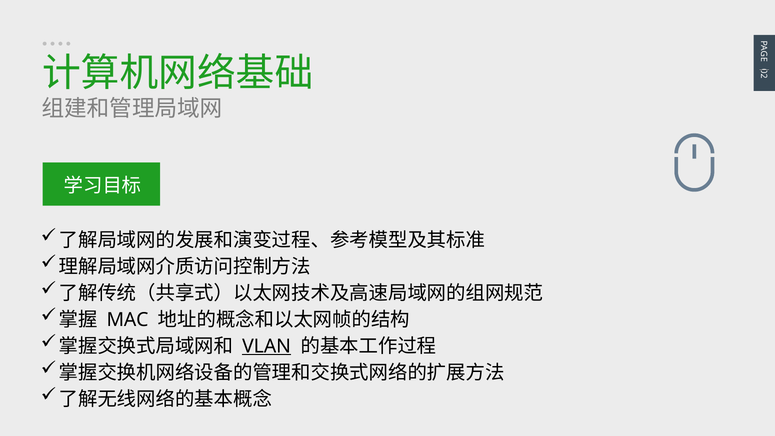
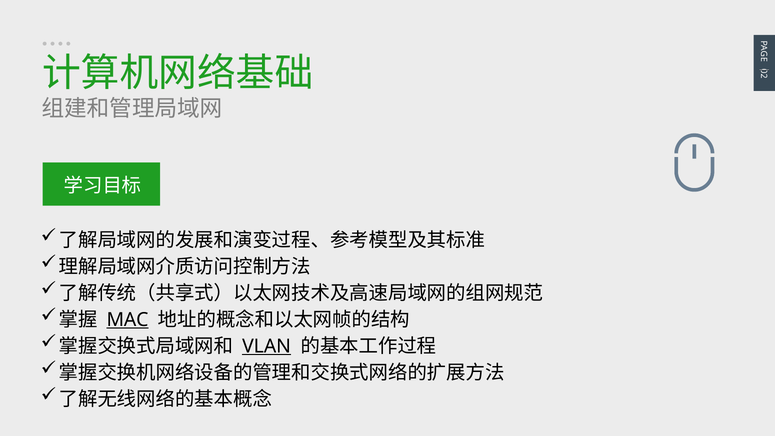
MAC underline: none -> present
